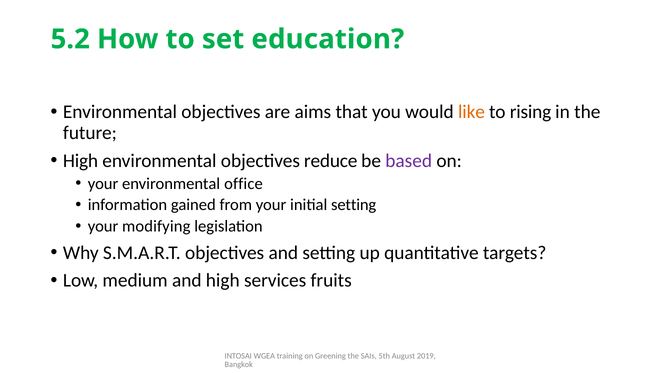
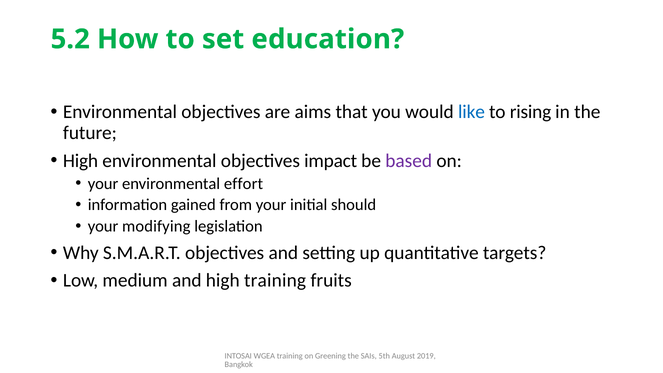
like colour: orange -> blue
reduce: reduce -> impact
office: office -> effort
initial setting: setting -> should
high services: services -> training
